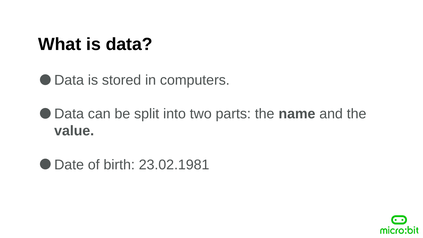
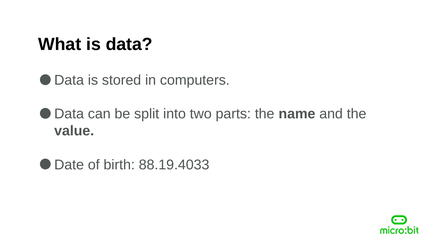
23.02.1981: 23.02.1981 -> 88.19.4033
